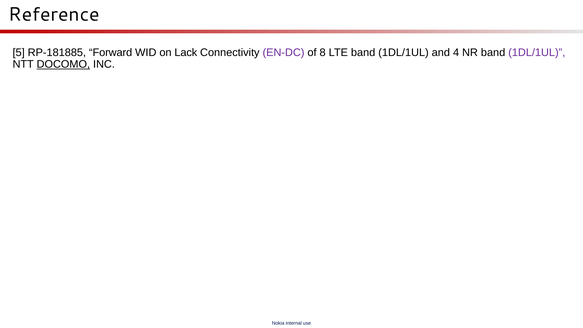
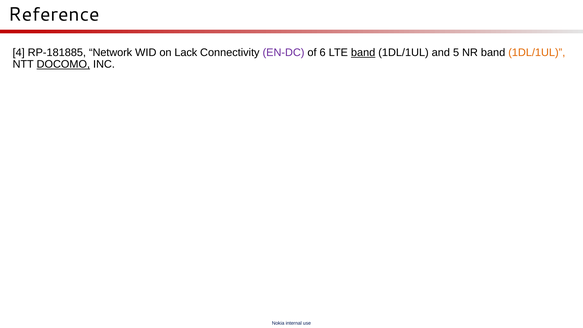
5: 5 -> 4
Forward: Forward -> Network
8: 8 -> 6
band at (363, 53) underline: none -> present
4: 4 -> 5
1DL/1UL at (537, 53) colour: purple -> orange
